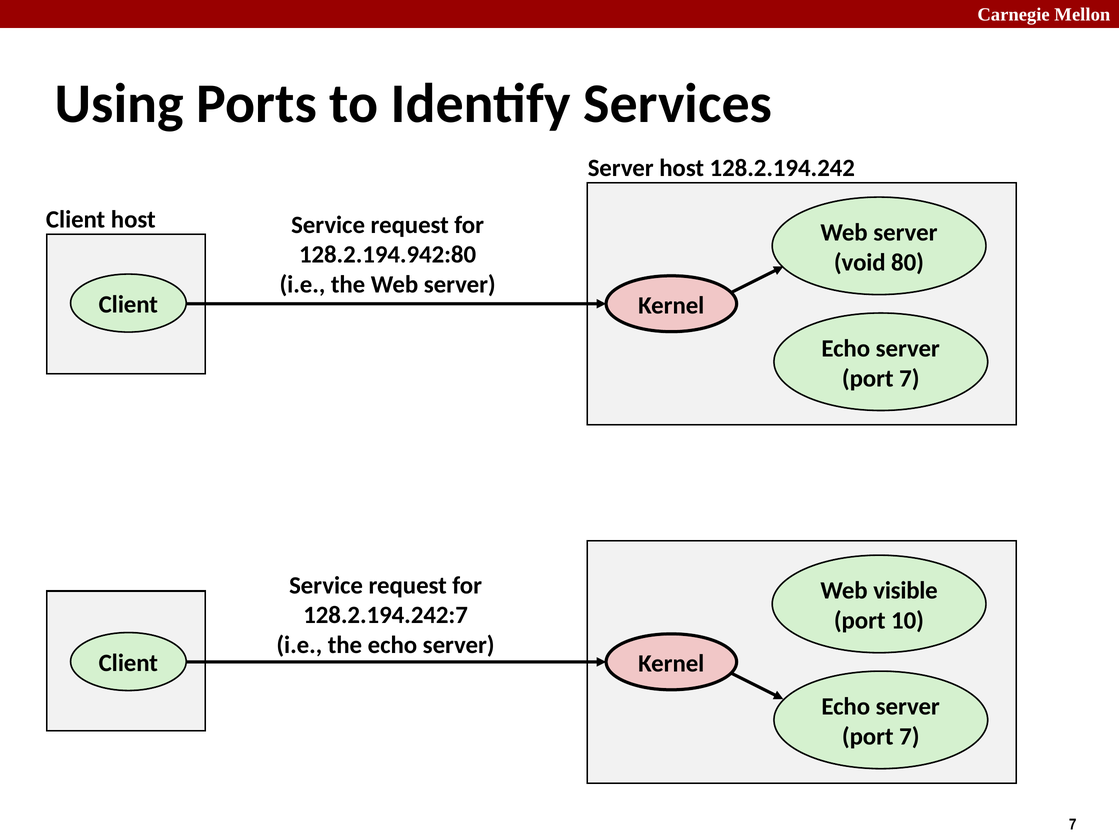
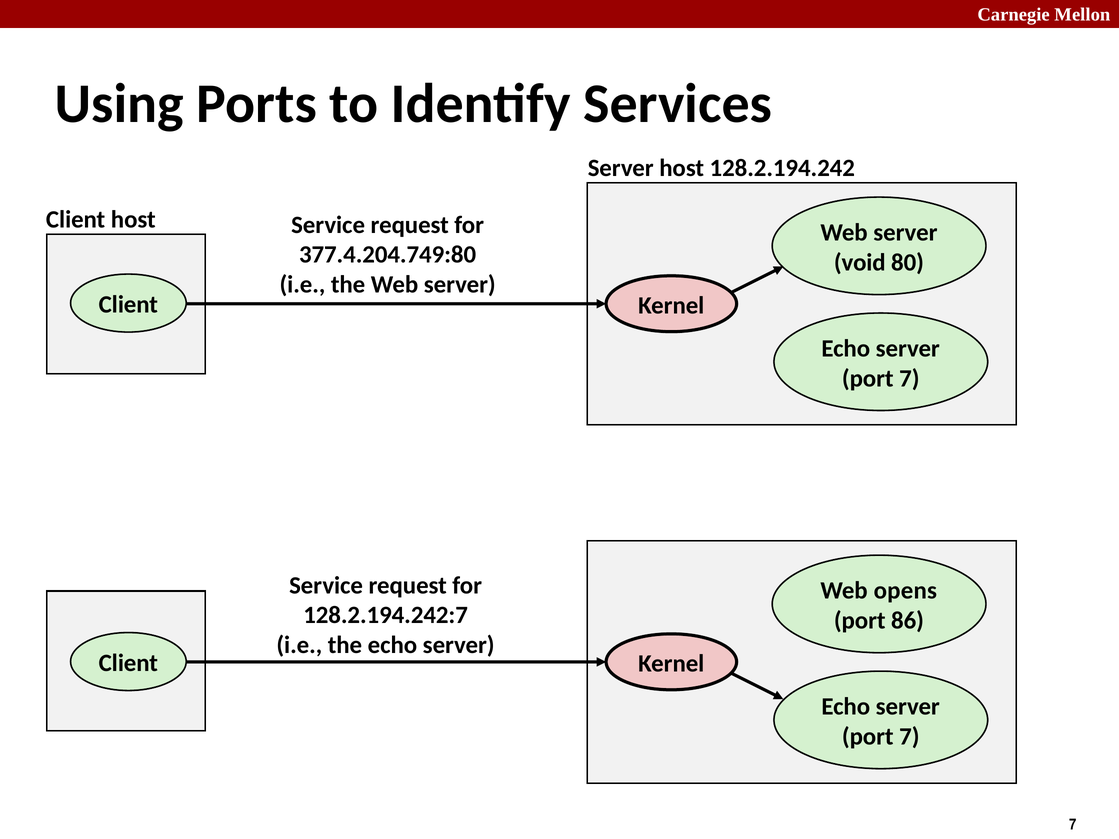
128.2.194.942:80: 128.2.194.942:80 -> 377.4.204.749:80
visible: visible -> opens
10: 10 -> 86
